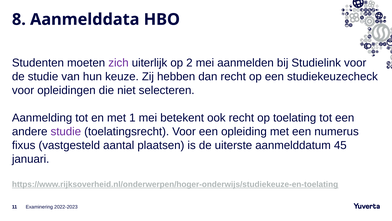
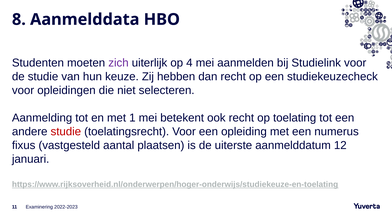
2: 2 -> 4
studie at (66, 131) colour: purple -> red
45: 45 -> 12
